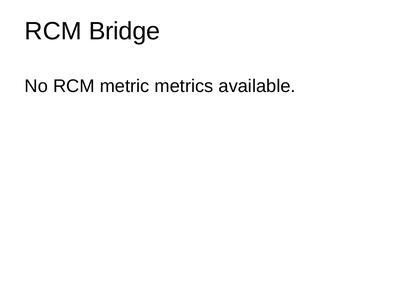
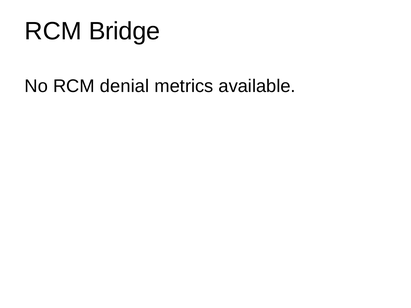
metric: metric -> denial
